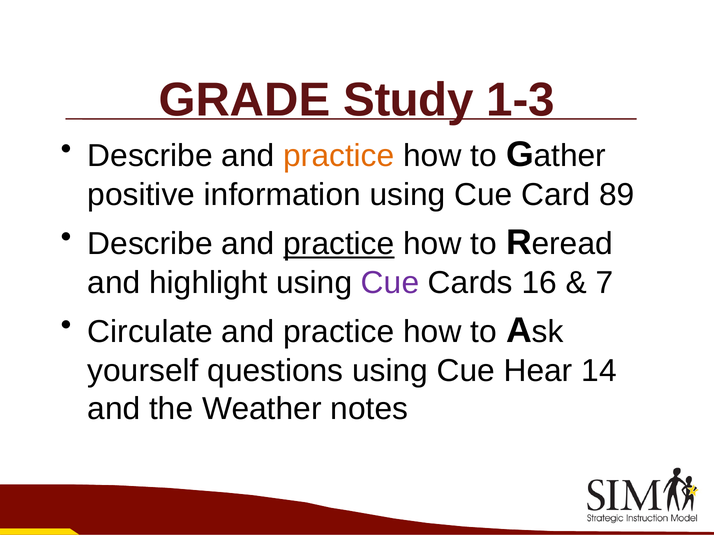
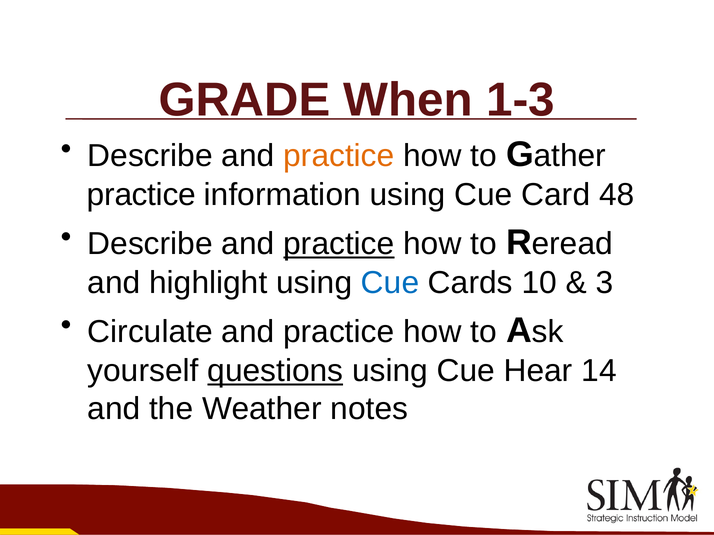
Study: Study -> When
positive at (141, 195): positive -> practice
89: 89 -> 48
Cue at (390, 283) colour: purple -> blue
16: 16 -> 10
7: 7 -> 3
questions underline: none -> present
